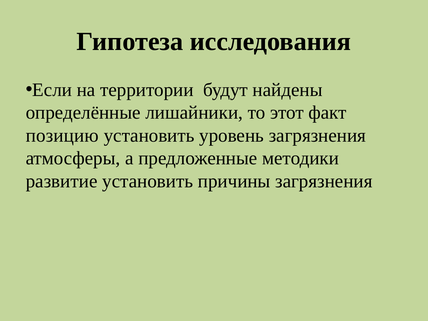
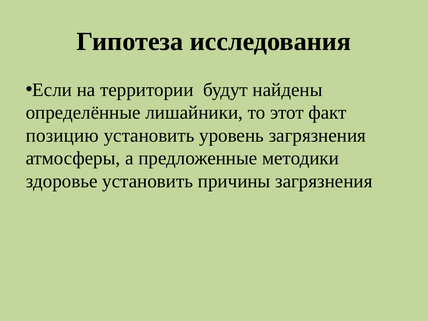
развитие: развитие -> здоровье
